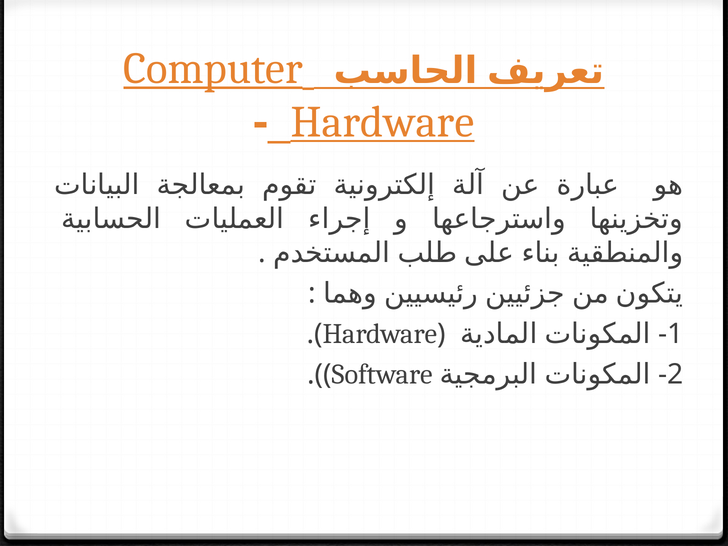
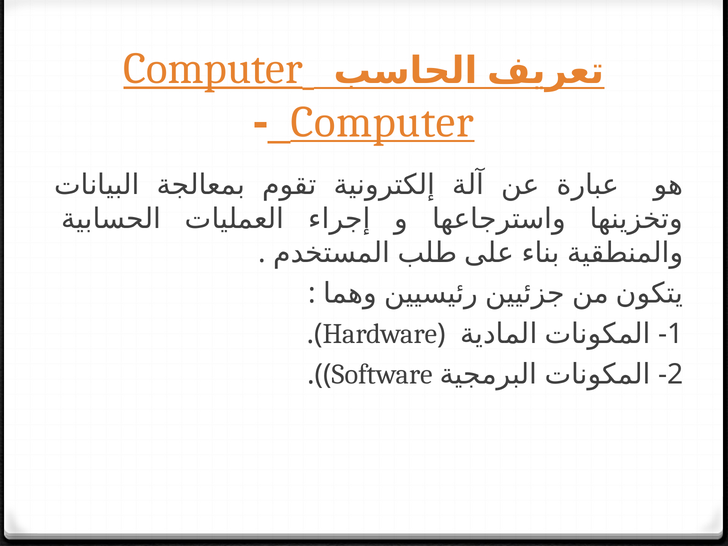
Hardware at (382, 122): Hardware -> Computer
